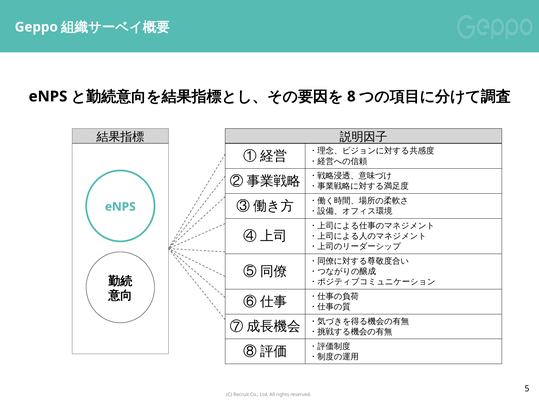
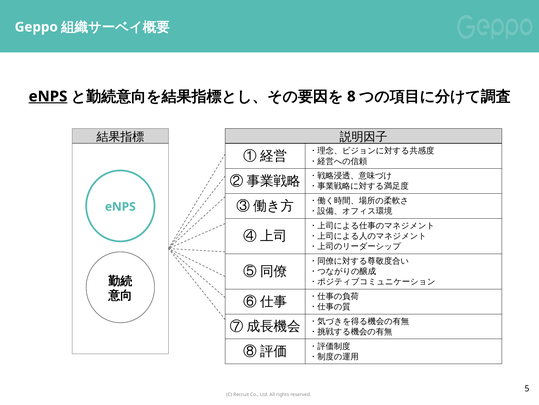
eNPS at (48, 96) underline: none -> present
